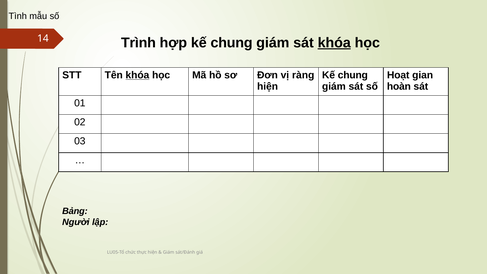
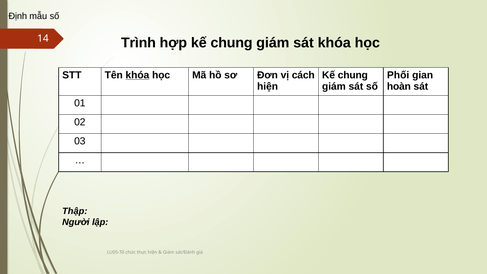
Tình: Tình -> Định
khóa at (334, 43) underline: present -> none
ràng: ràng -> cách
Hoạt: Hoạt -> Phối
Bảng: Bảng -> Thập
